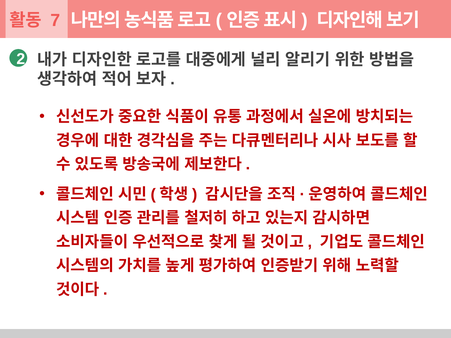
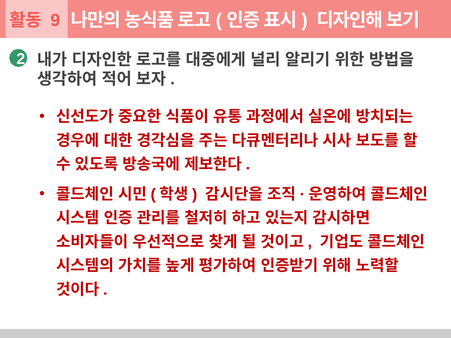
7: 7 -> 9
